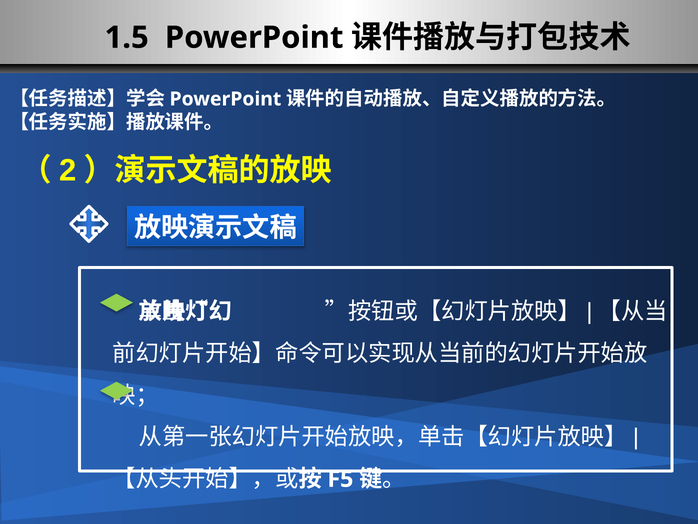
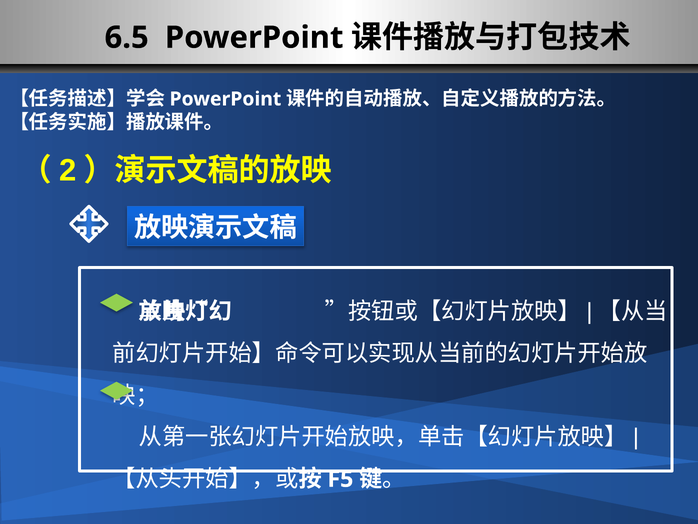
1.5: 1.5 -> 6.5
